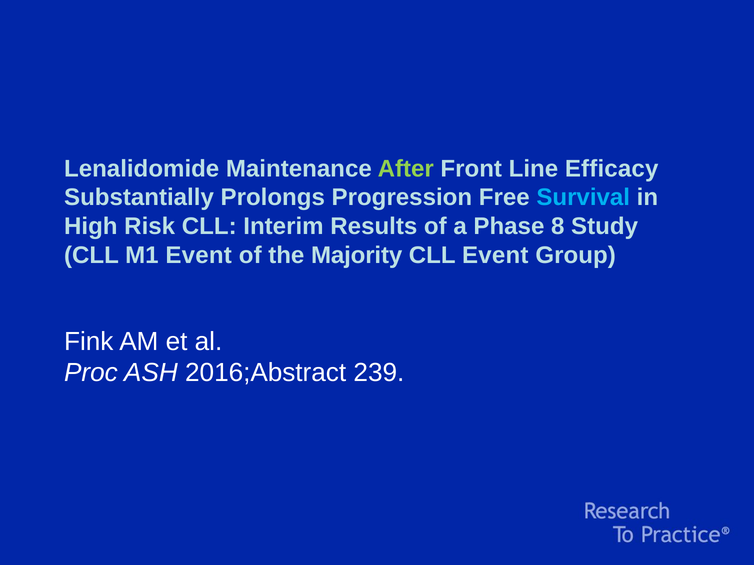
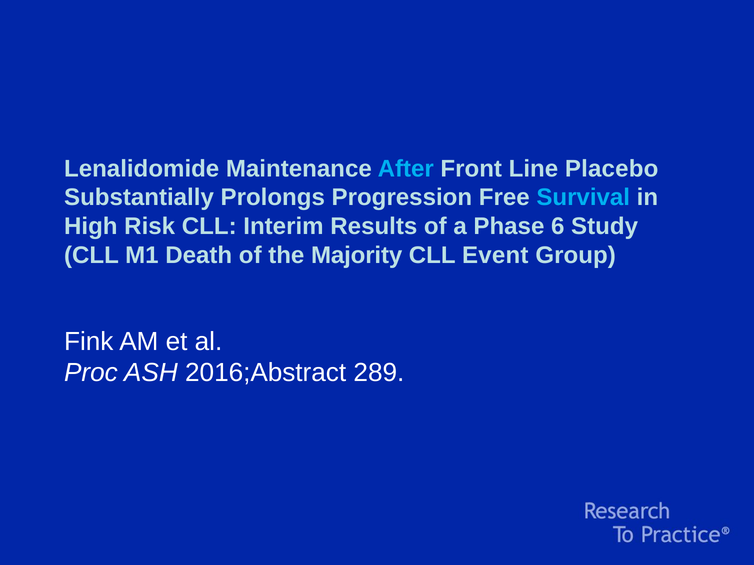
After colour: light green -> light blue
Efficacy: Efficacy -> Placebo
8: 8 -> 6
M1 Event: Event -> Death
239: 239 -> 289
